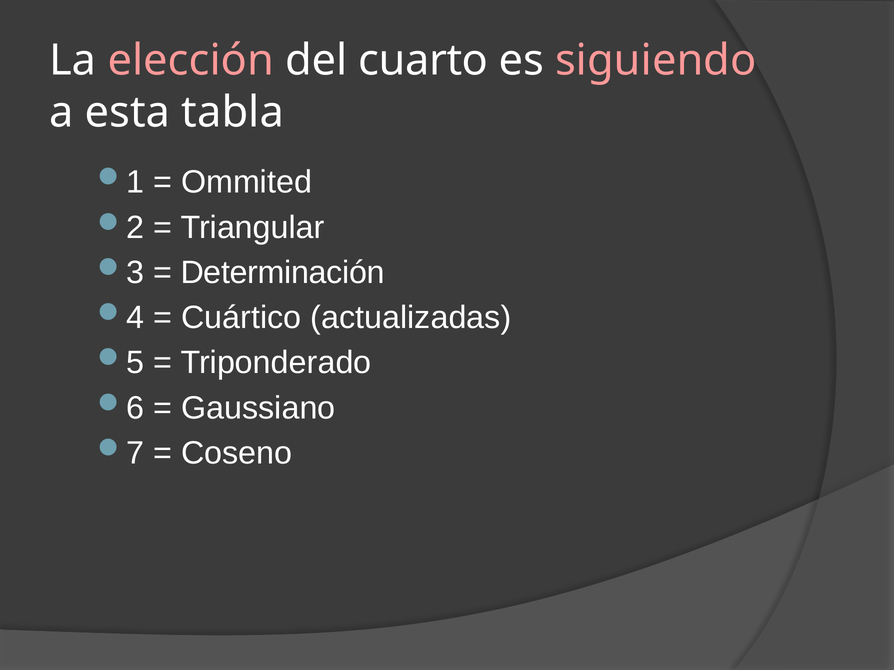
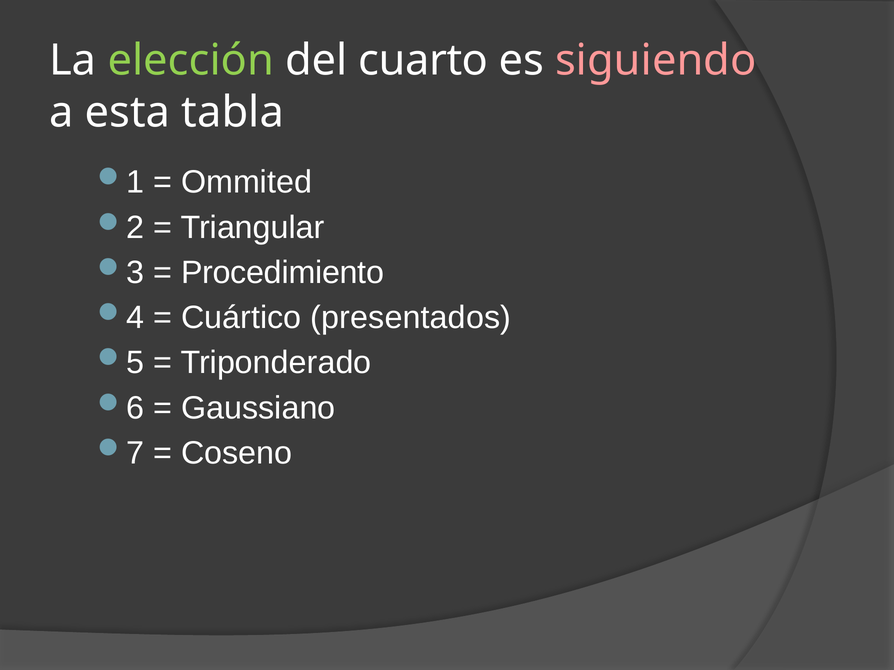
elección colour: pink -> light green
Determinación: Determinación -> Procedimiento
actualizadas: actualizadas -> presentados
